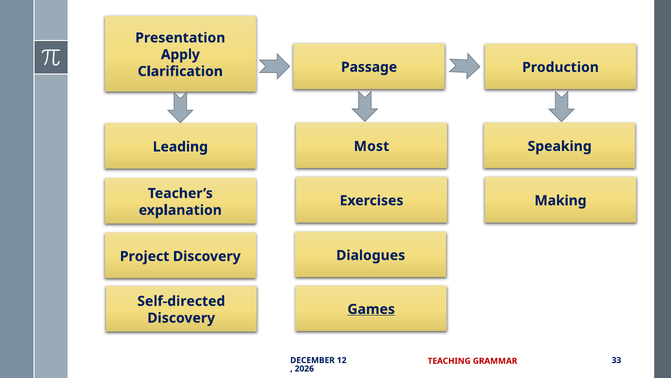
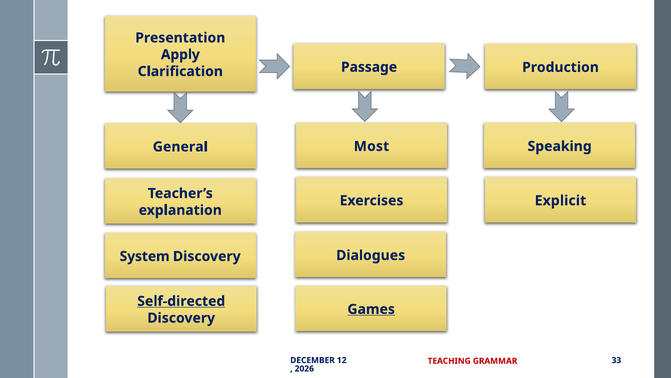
Leading: Leading -> General
Making: Making -> Explicit
Project: Project -> System
Self-directed underline: none -> present
